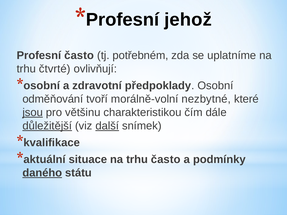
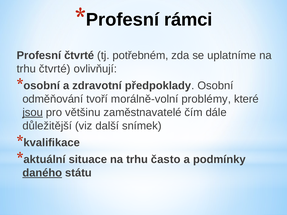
jehož: jehož -> rámci
Profesní často: často -> čtvrté
nezbytné: nezbytné -> problémy
charakteristikou: charakteristikou -> zaměstnavatelé
důležitější underline: present -> none
další underline: present -> none
